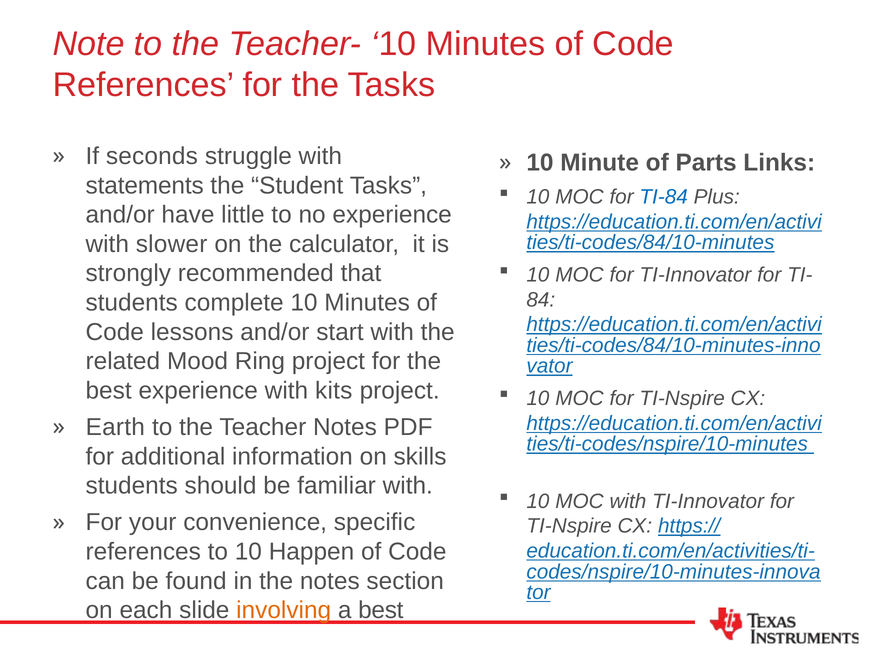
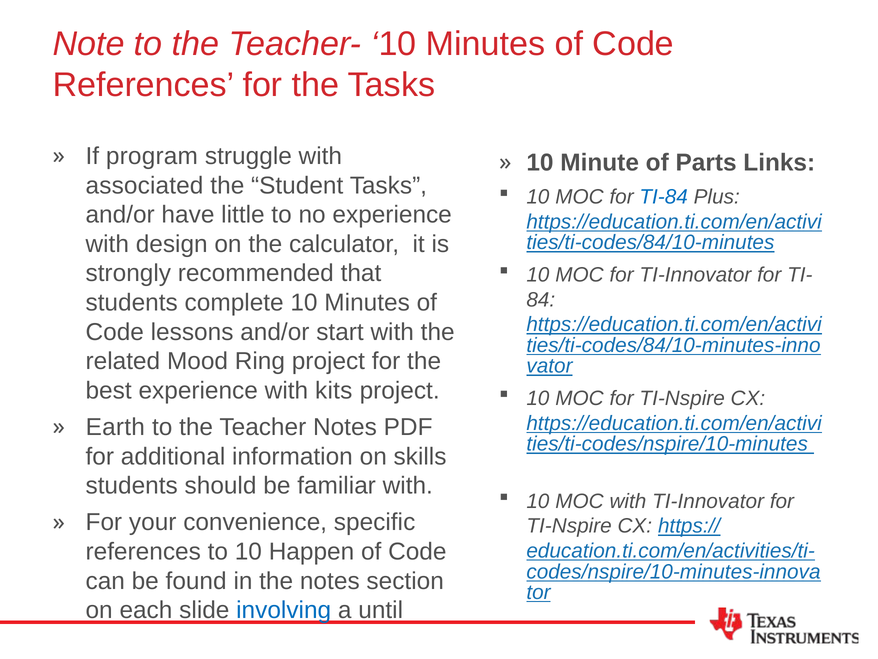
seconds: seconds -> program
statements: statements -> associated
slower: slower -> design
involving colour: orange -> blue
a best: best -> until
